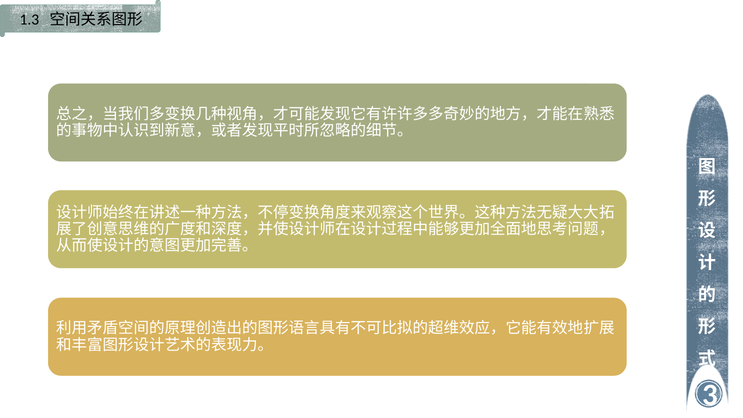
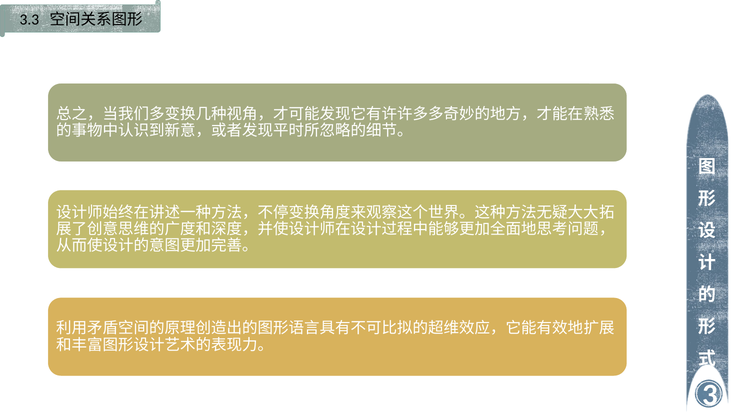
1.3: 1.3 -> 3.3
